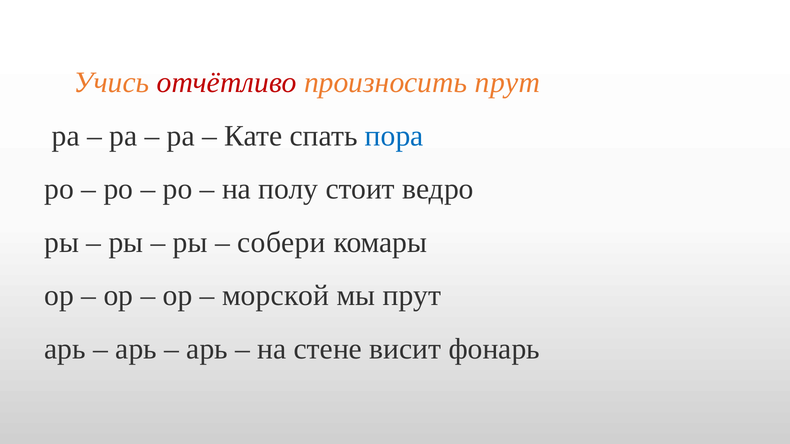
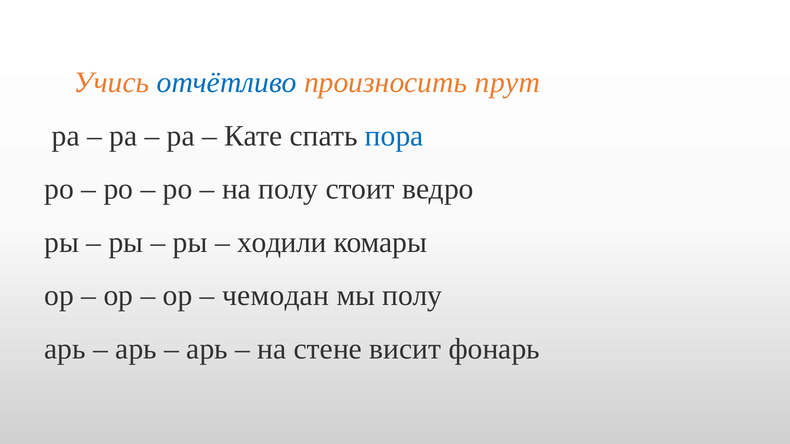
отчётливо colour: red -> blue
собери: собери -> ходили
морской: морской -> чемодан
мы прут: прут -> полу
